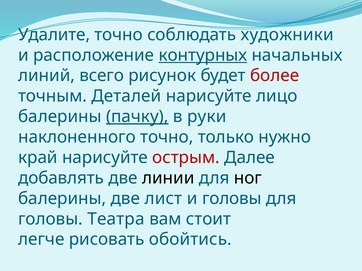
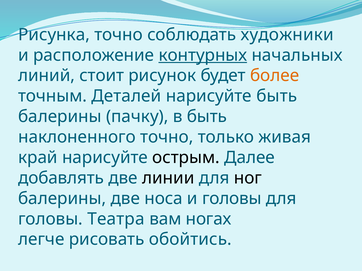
Удалите: Удалите -> Рисунка
всего: всего -> стоит
более colour: red -> orange
нарисуйте лицо: лицо -> быть
пачку underline: present -> none
в руки: руки -> быть
нужно: нужно -> живая
острым colour: red -> black
лист: лист -> носа
стоит: стоит -> ногах
